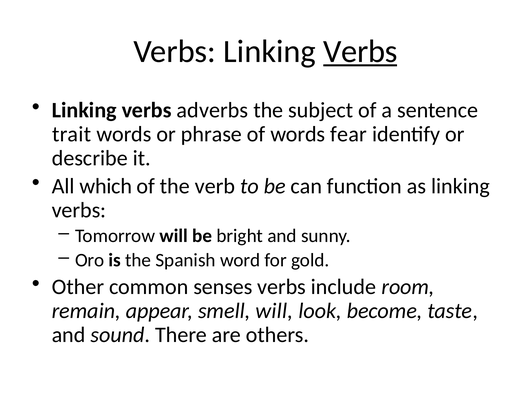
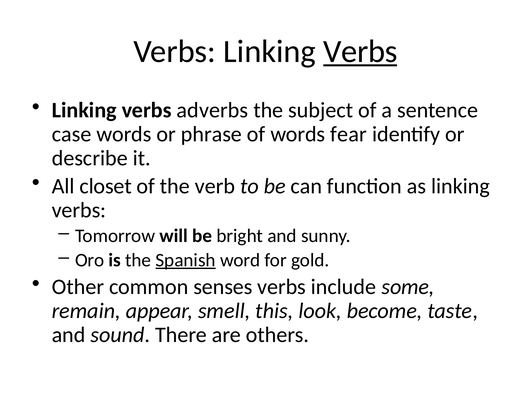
trait: trait -> case
which: which -> closet
Spanish underline: none -> present
room: room -> some
smell will: will -> this
